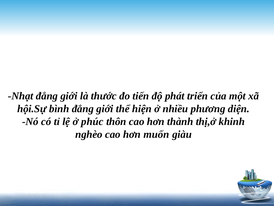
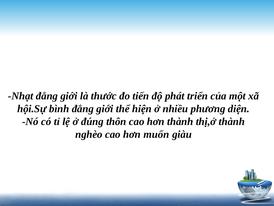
phúc: phúc -> đúng
thị,ở khinh: khinh -> thành
